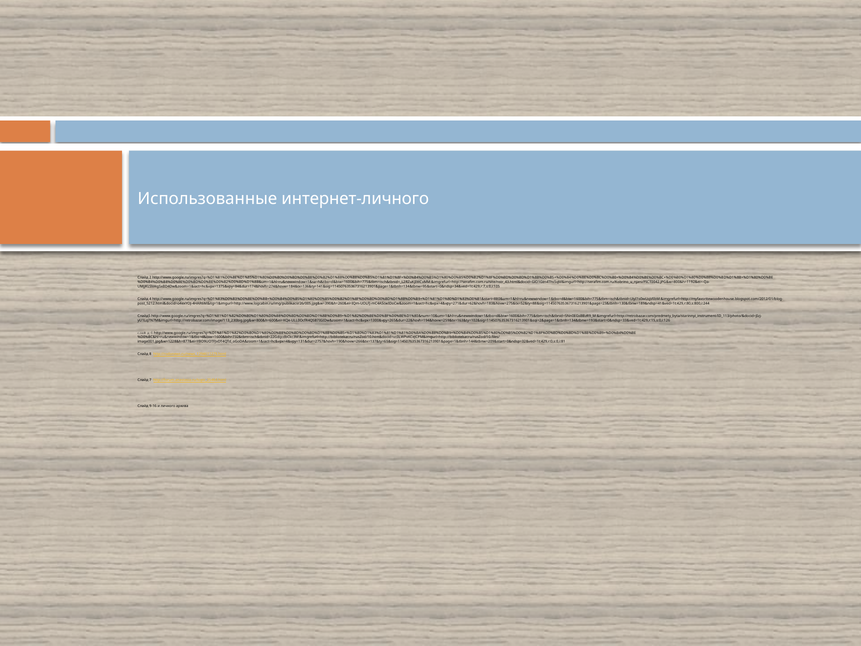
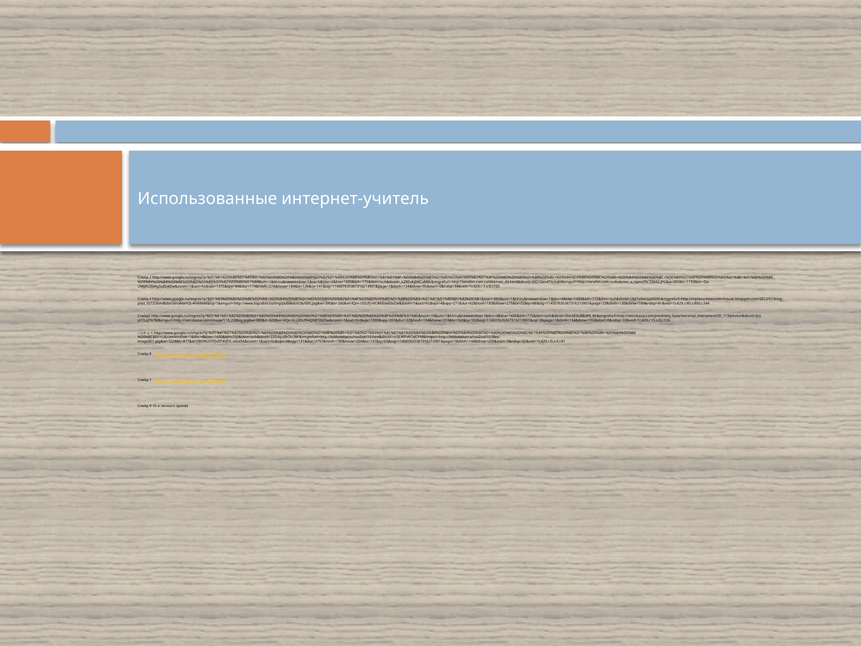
интернет-личного: интернет-личного -> интернет-учитель
